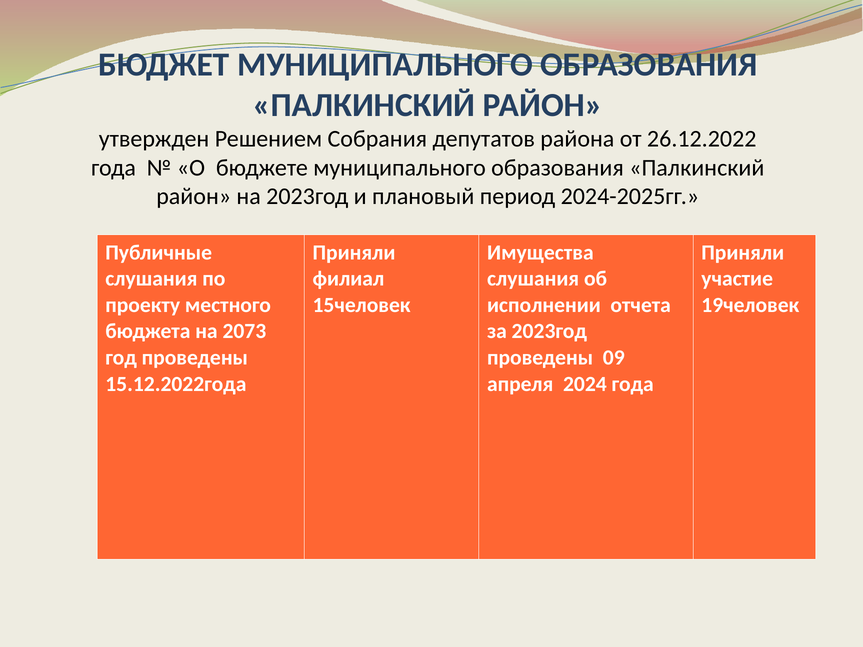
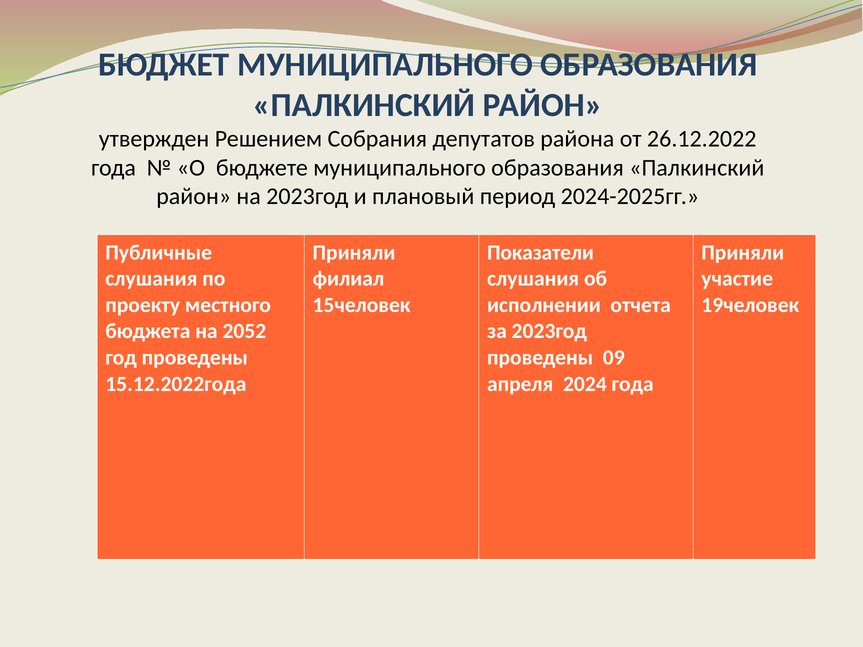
Имущества: Имущества -> Показатели
2073: 2073 -> 2052
